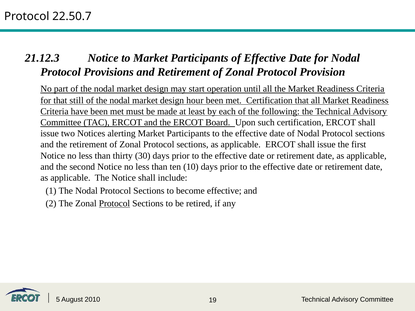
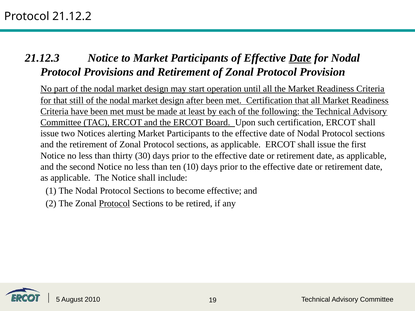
22.50.7: 22.50.7 -> 21.12.2
Date at (300, 58) underline: none -> present
hour: hour -> after
